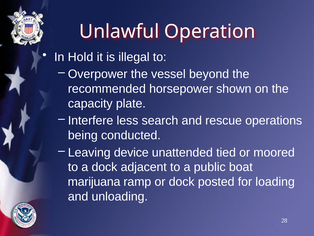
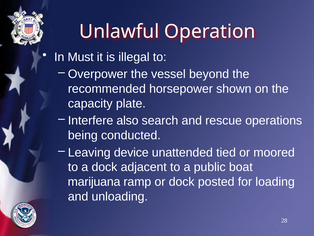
Hold: Hold -> Must
less: less -> also
